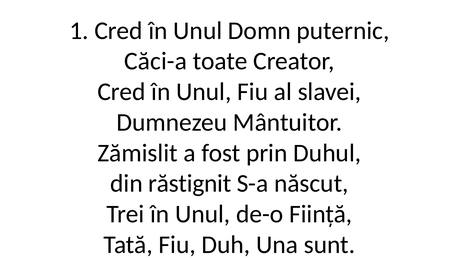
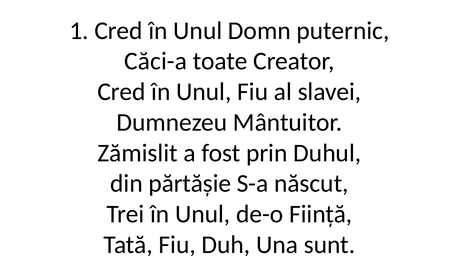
răstignit: răstignit -> părtășie
